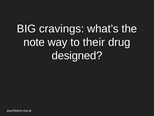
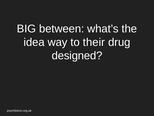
cravings: cravings -> between
note: note -> idea
